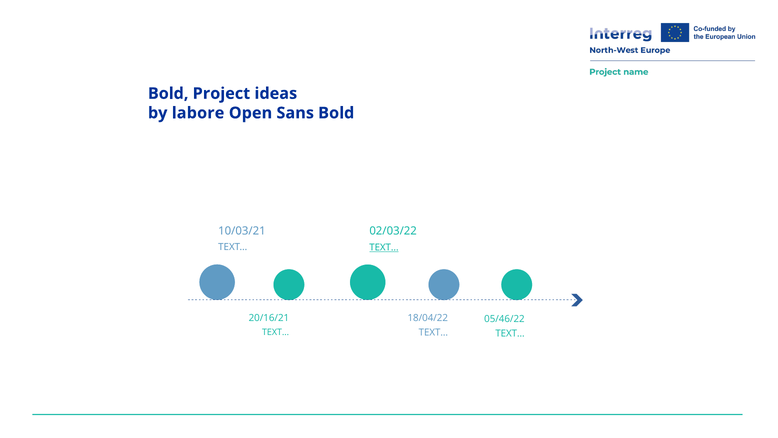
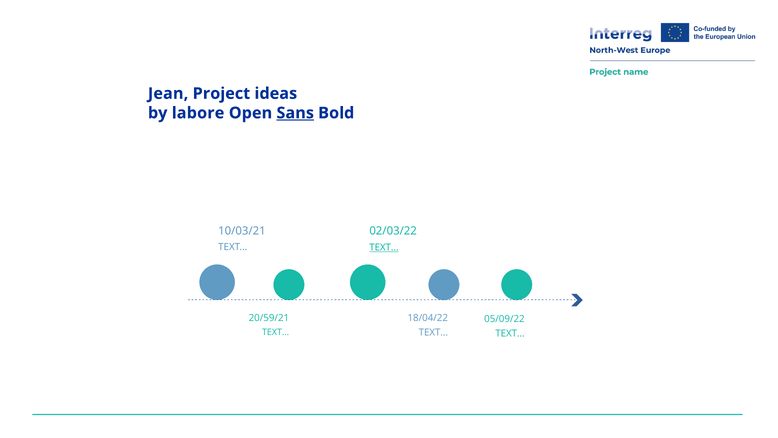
Bold at (168, 93): Bold -> Jean
Sans underline: none -> present
20/16/21: 20/16/21 -> 20/59/21
05/46/22: 05/46/22 -> 05/09/22
